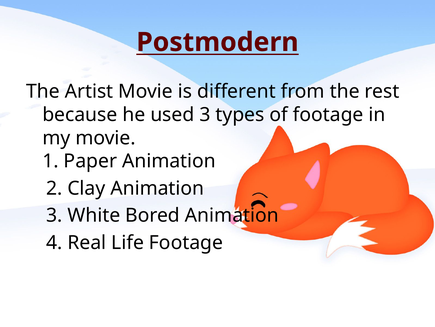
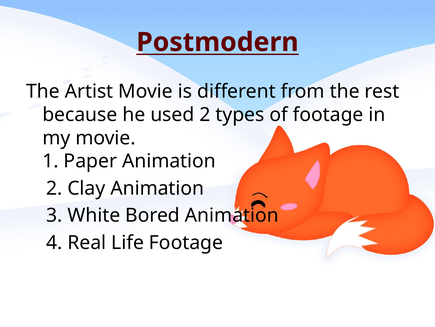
used 3: 3 -> 2
